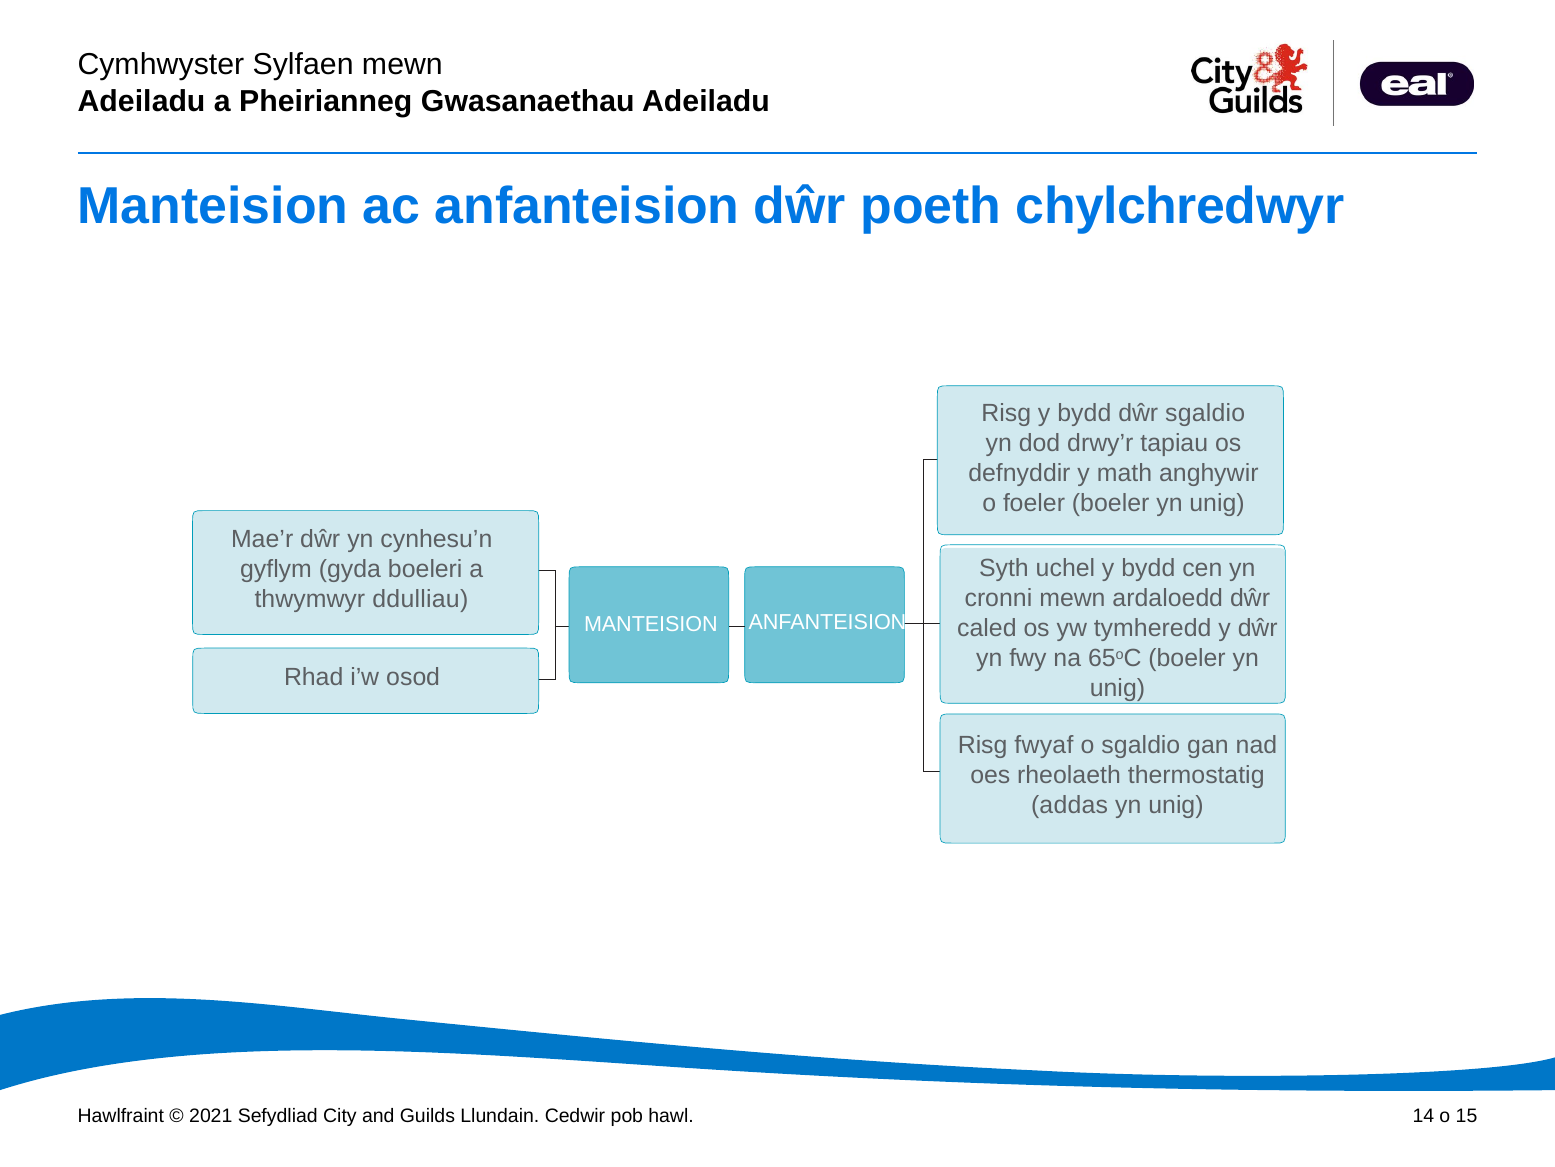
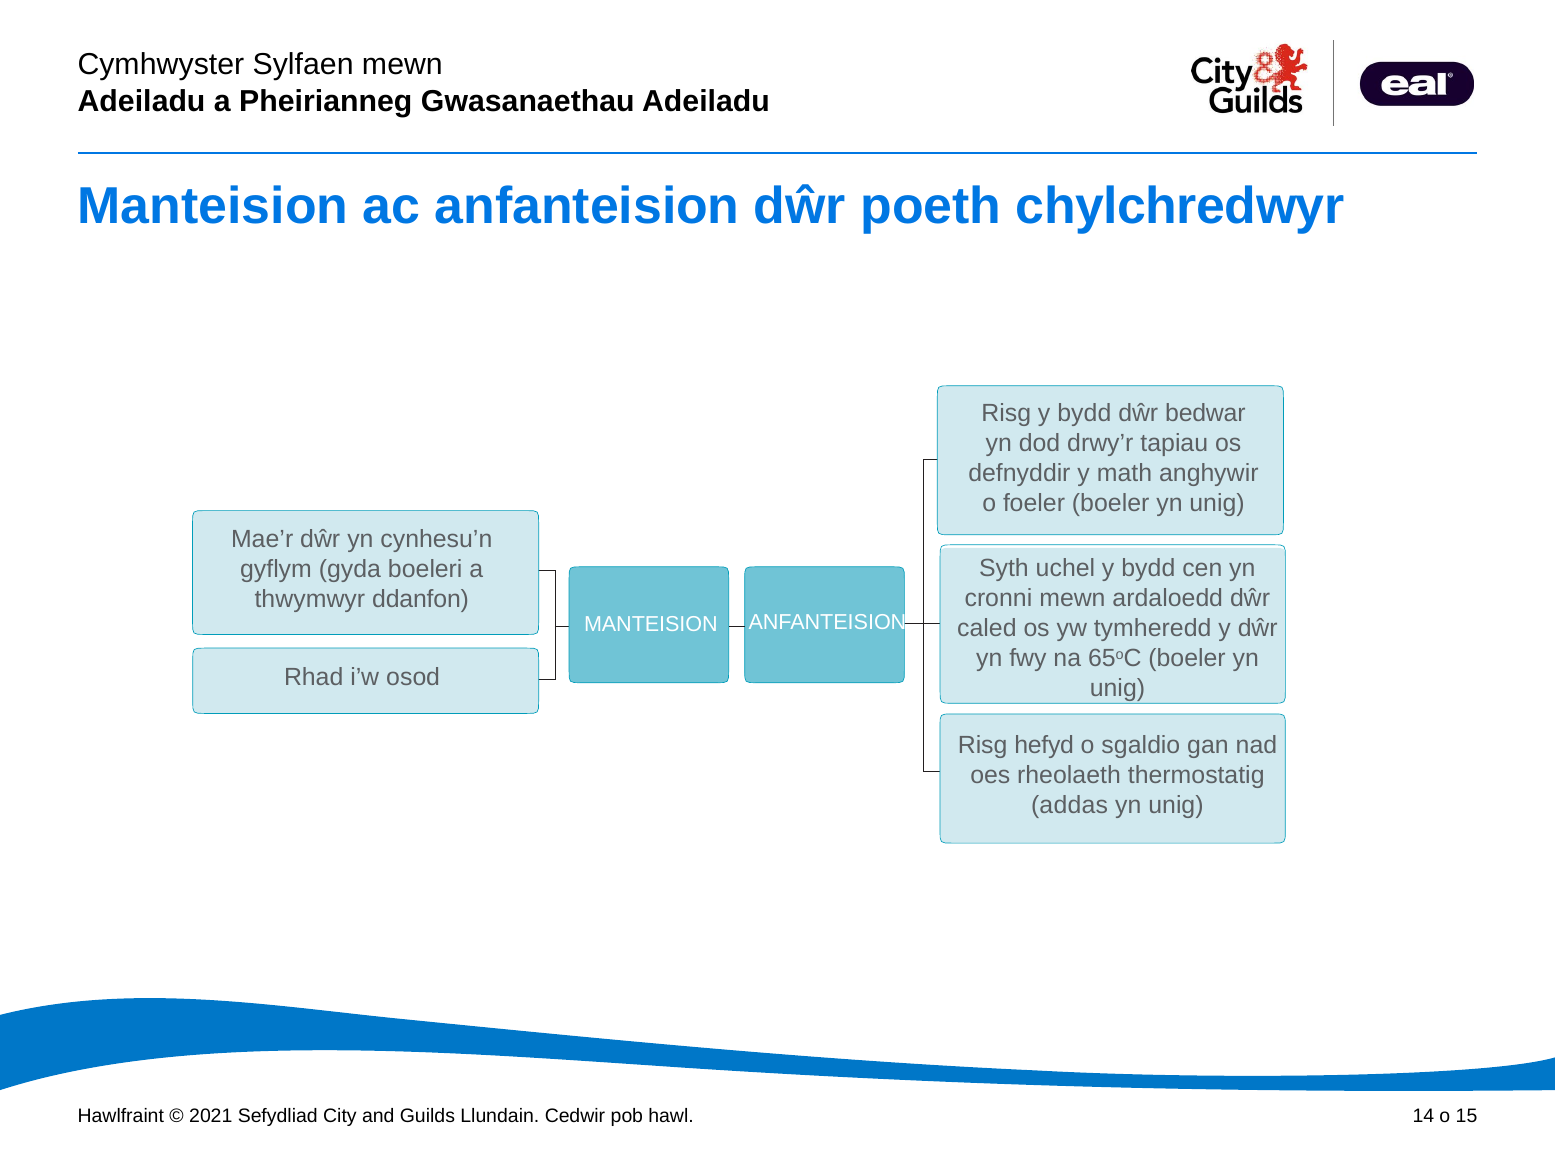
dŵr sgaldio: sgaldio -> bedwar
ddulliau: ddulliau -> ddanfon
fwyaf: fwyaf -> hefyd
